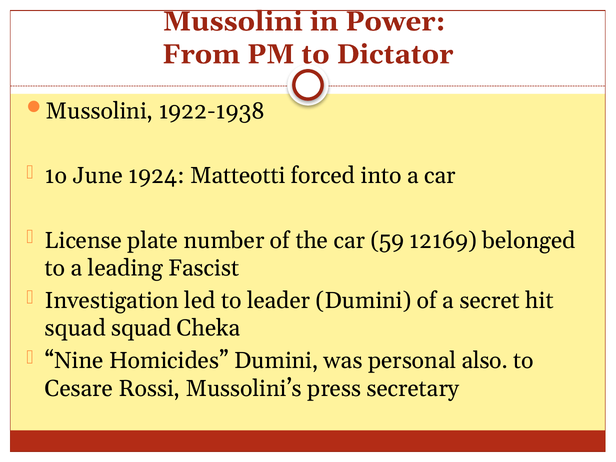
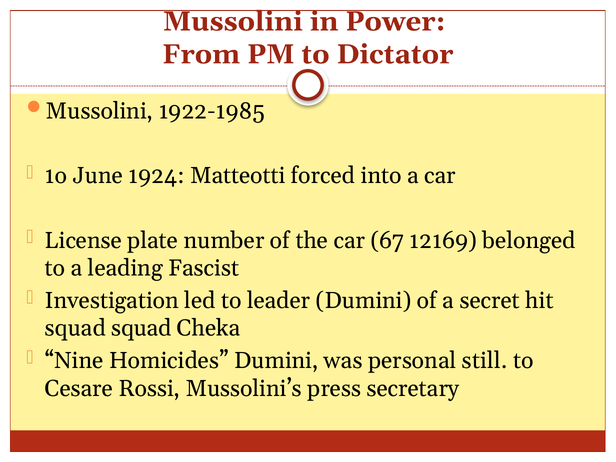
1922-1938: 1922-1938 -> 1922-1985
59: 59 -> 67
also: also -> still
